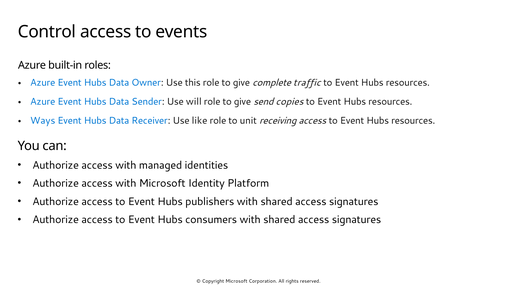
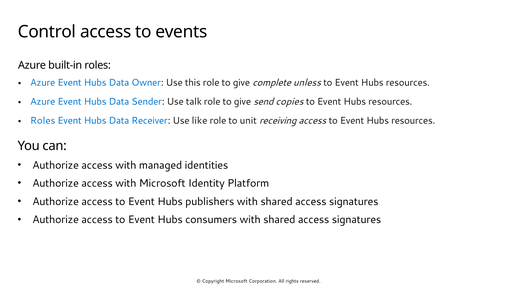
traffic: traffic -> unless
will: will -> talk
Ways at (43, 121): Ways -> Roles
